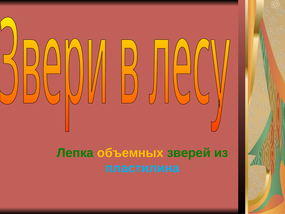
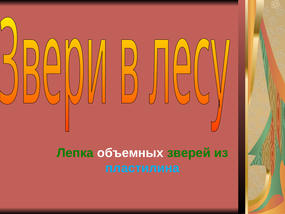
объемных colour: yellow -> white
